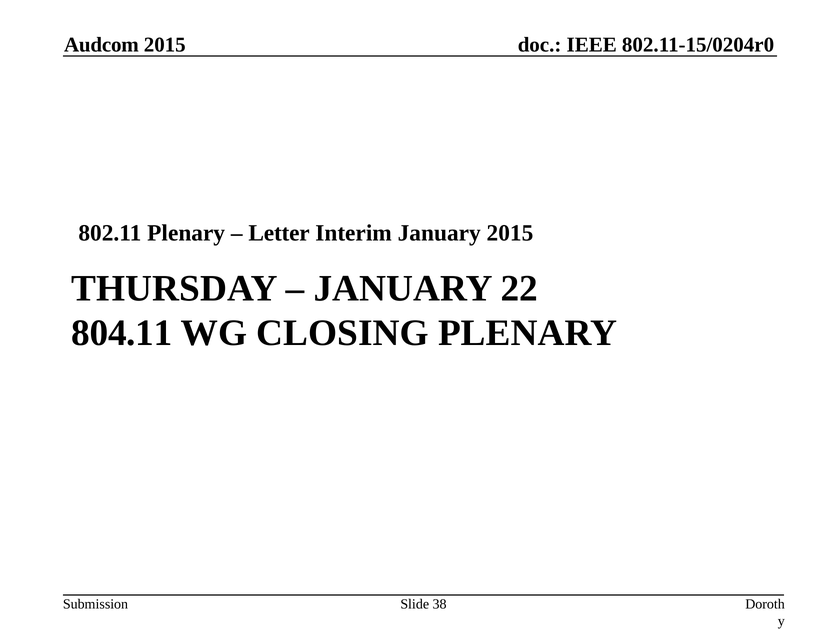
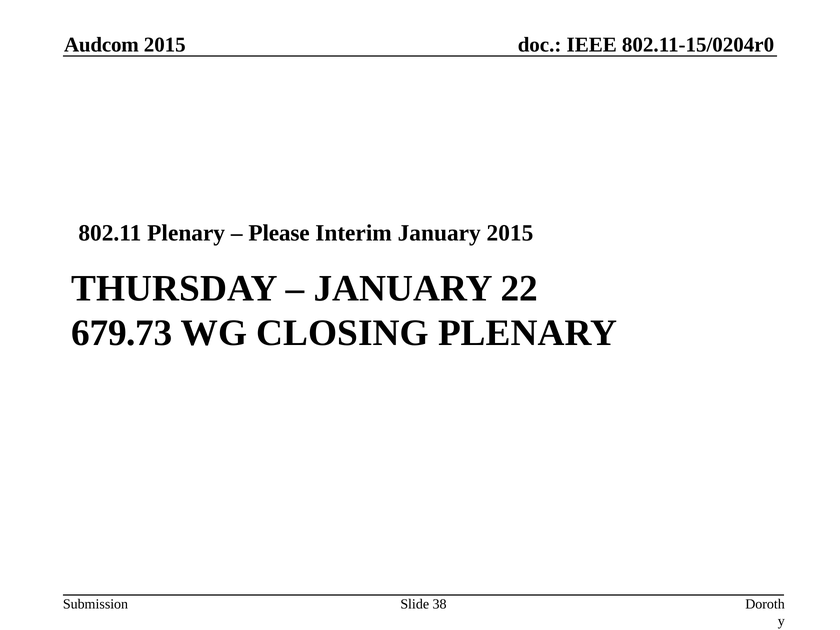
Letter: Letter -> Please
804.11: 804.11 -> 679.73
